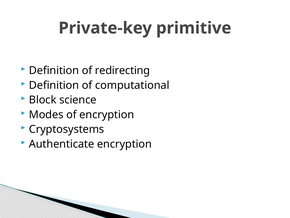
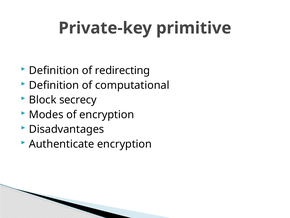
science: science -> secrecy
Cryptosystems: Cryptosystems -> Disadvantages
